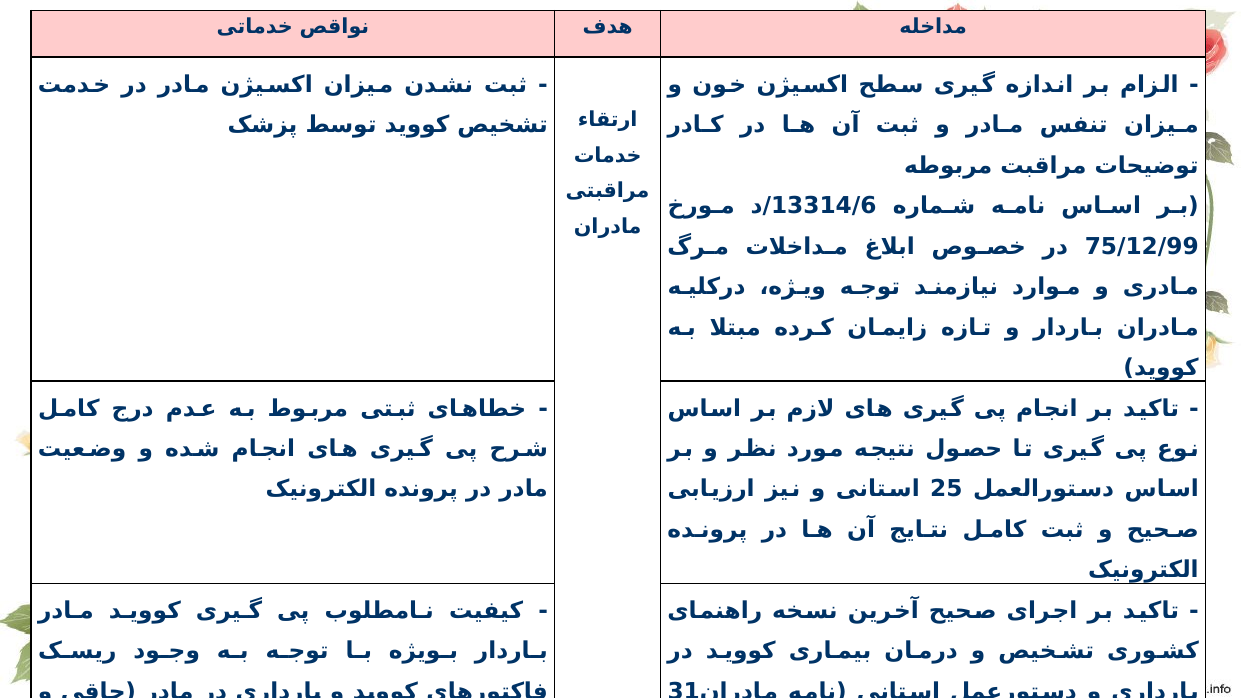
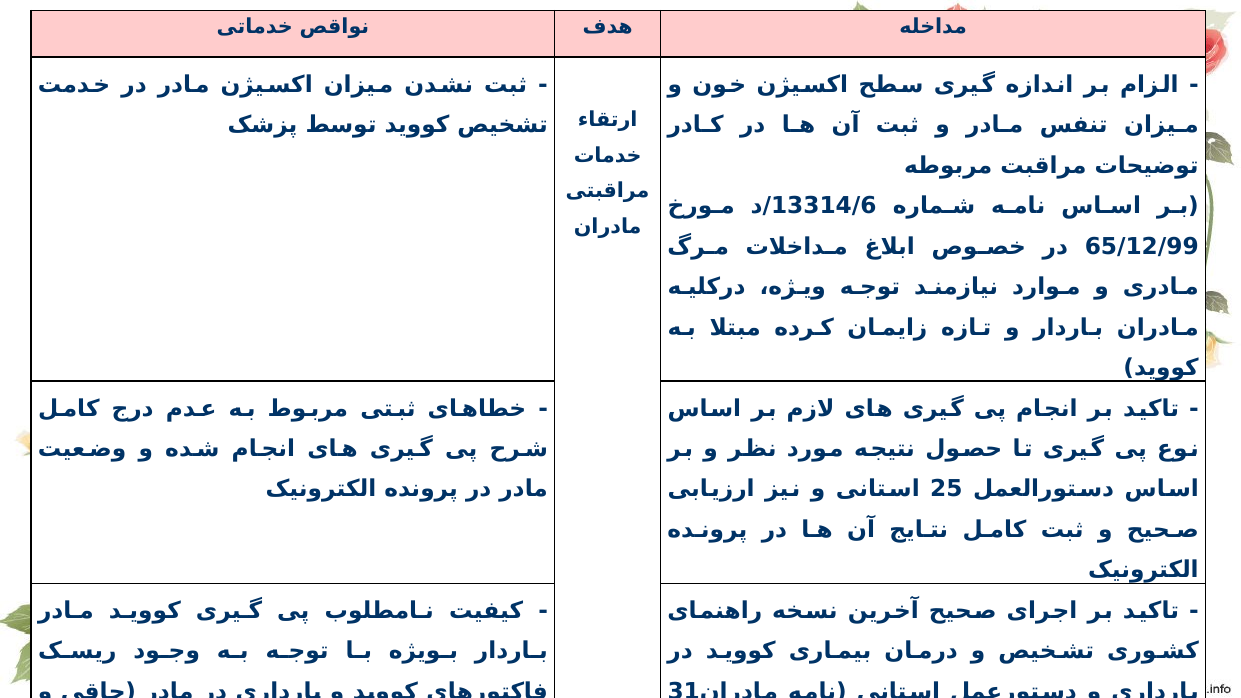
75/12/99: 75/12/99 -> 65/12/99
